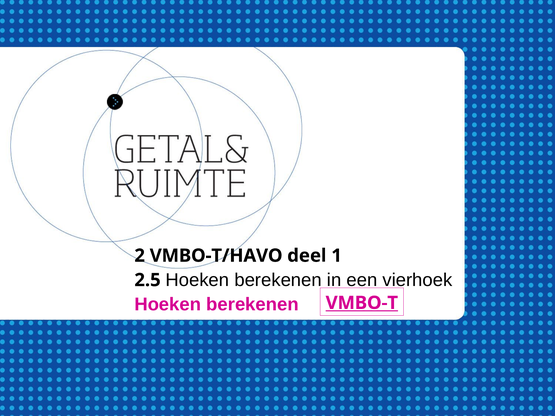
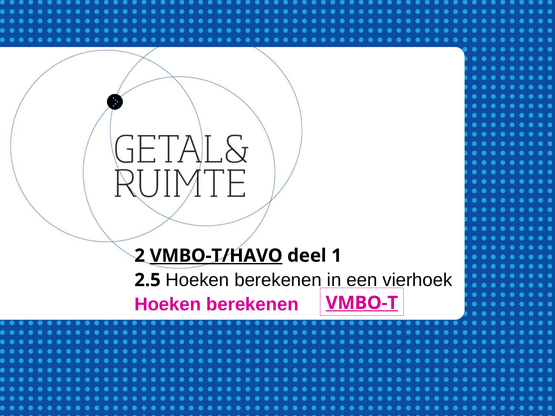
VMBO-T/HAVO underline: none -> present
